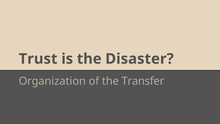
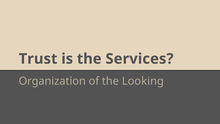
Disaster: Disaster -> Services
Transfer: Transfer -> Looking
